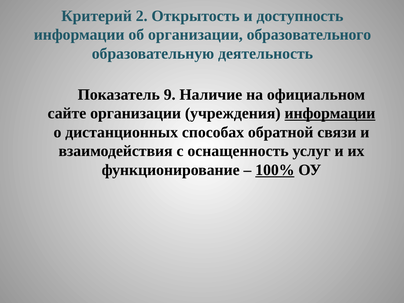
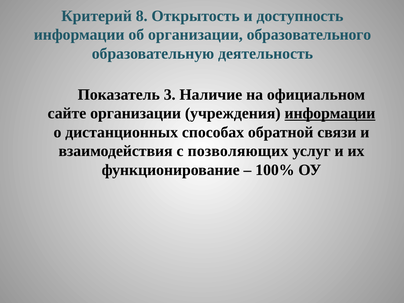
2: 2 -> 8
9: 9 -> 3
оснащенность: оснащенность -> позволяющих
100% underline: present -> none
